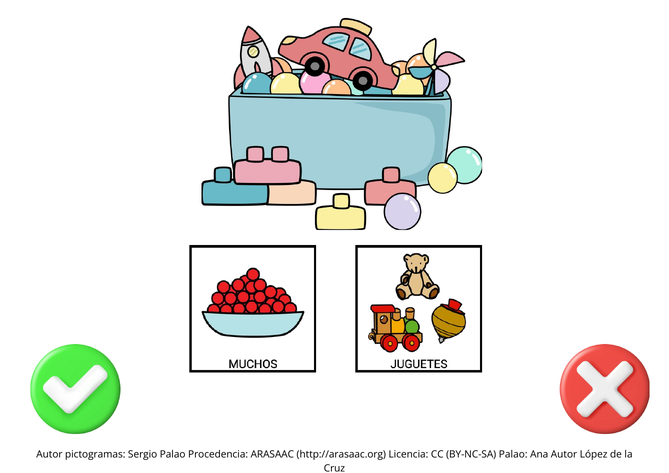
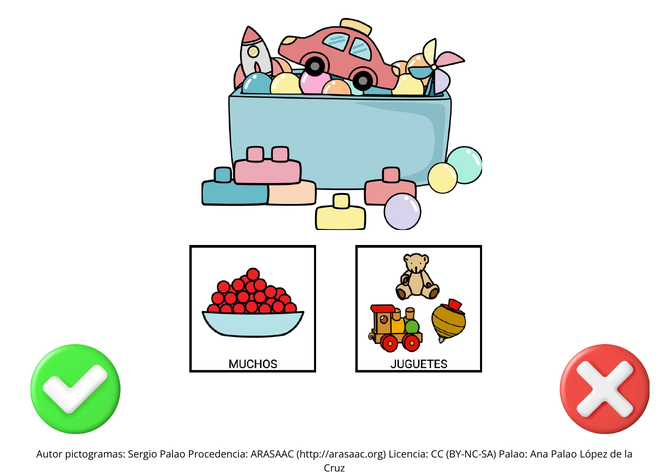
Ana Autor: Autor -> Palao
